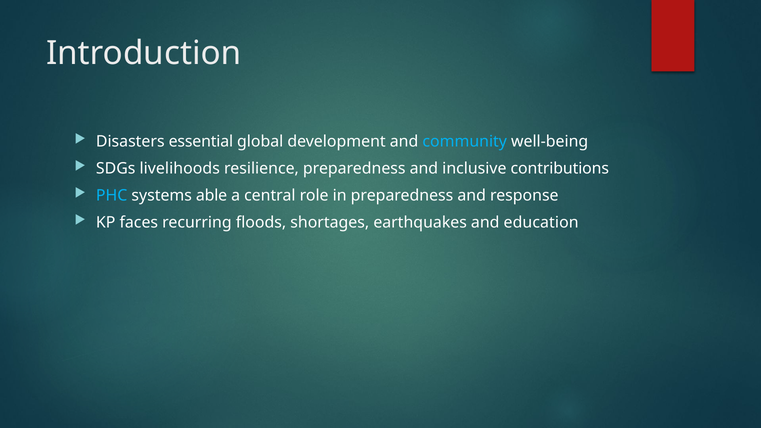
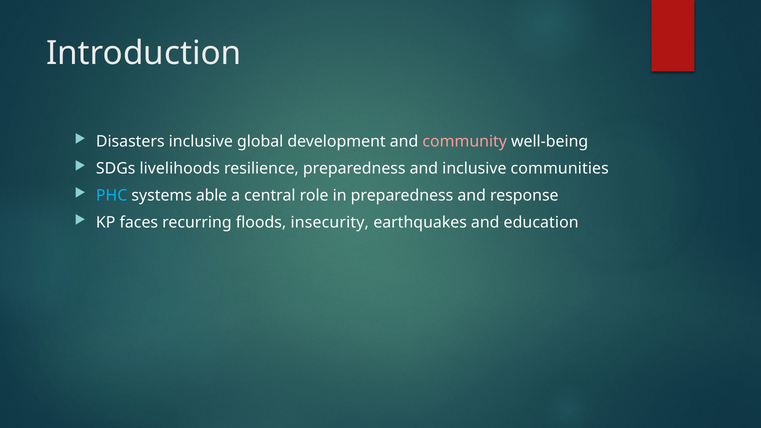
Disasters essential: essential -> inclusive
community colour: light blue -> pink
contributions: contributions -> communities
shortages: shortages -> insecurity
